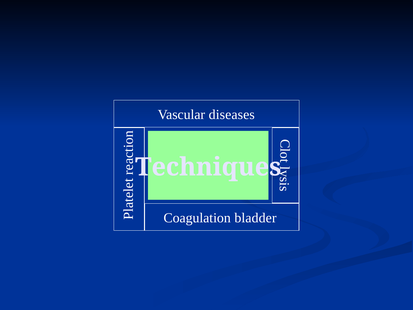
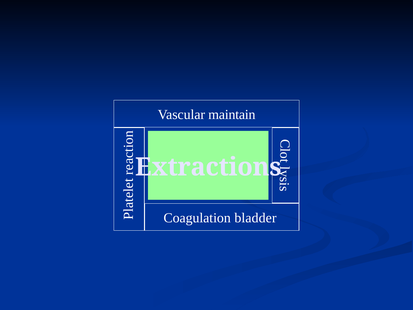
diseases: diseases -> maintain
Techniques: Techniques -> Extractions
